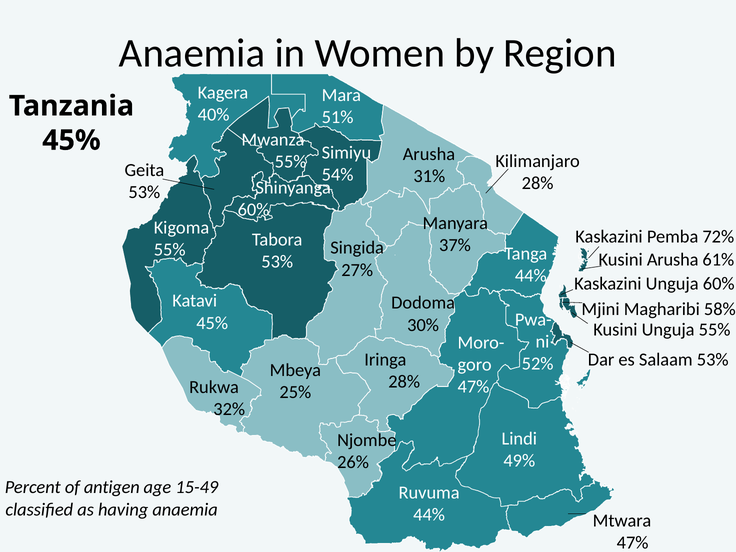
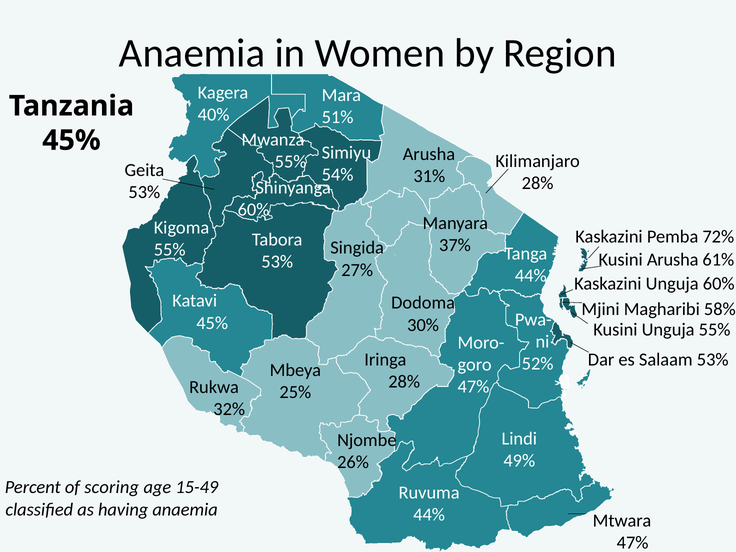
antigen: antigen -> scoring
